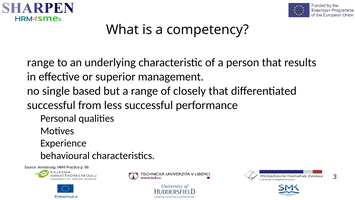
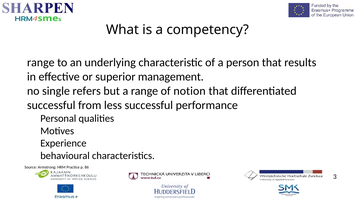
based: based -> refers
closely: closely -> notion
